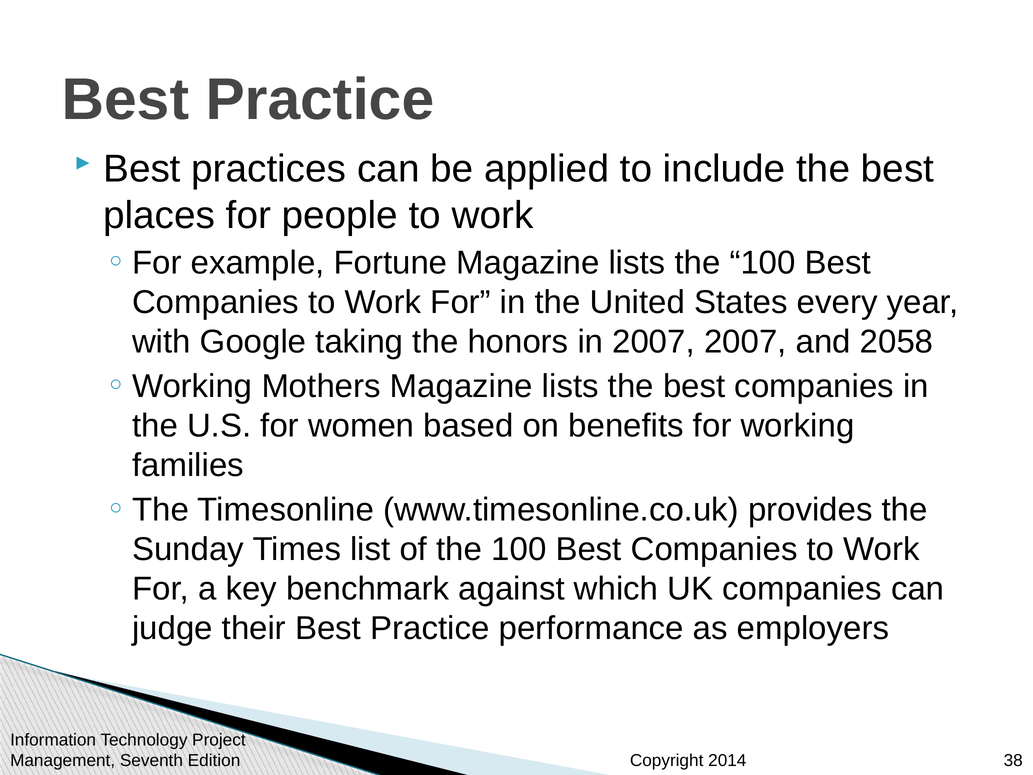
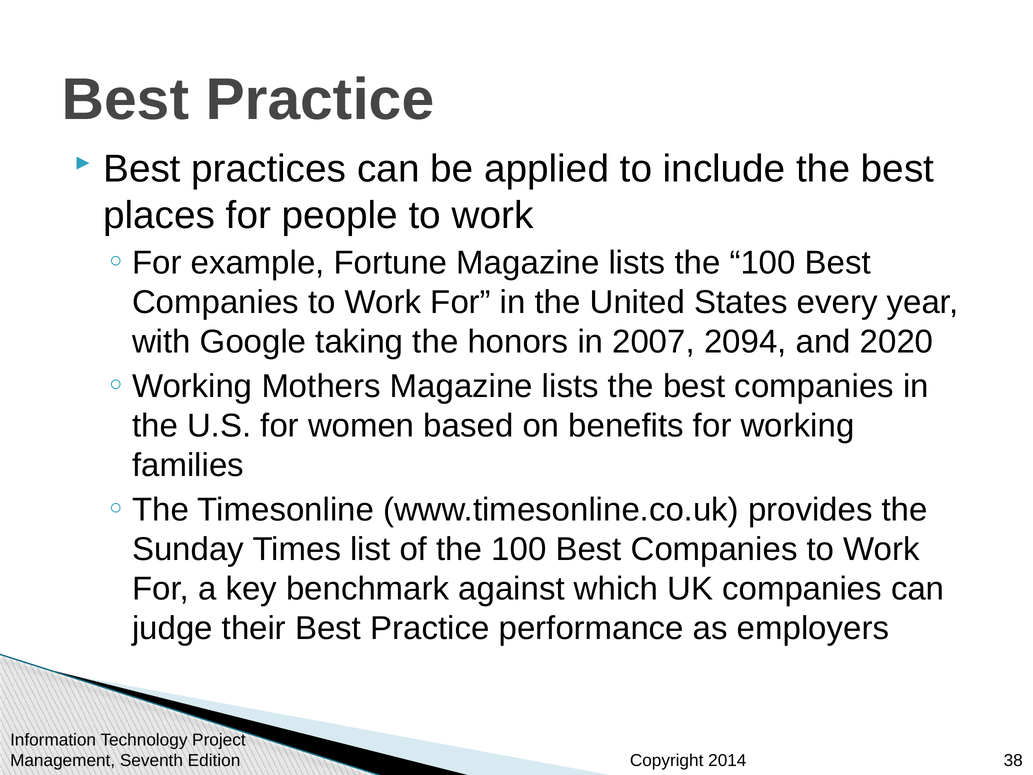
2007 2007: 2007 -> 2094
2058: 2058 -> 2020
